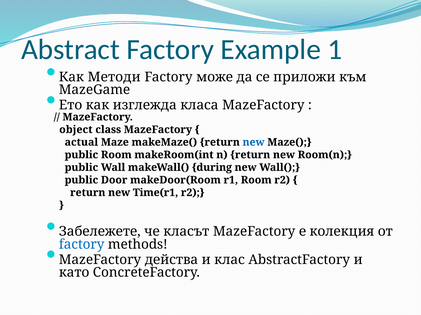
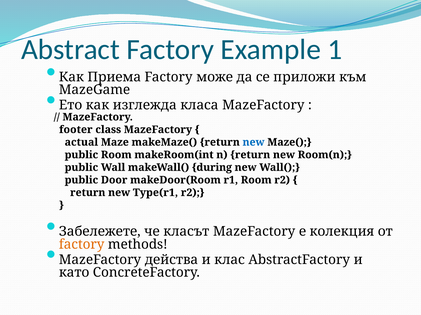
Методи: Методи -> Приема
object: object -> footer
Time(r1: Time(r1 -> Type(r1
factory at (82, 245) colour: blue -> orange
